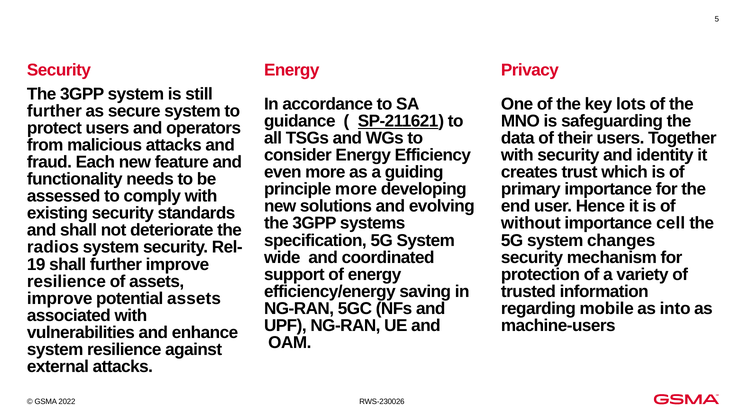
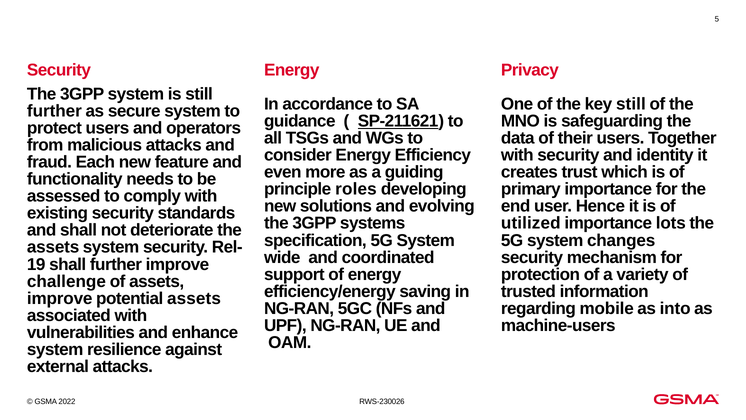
key lots: lots -> still
principle more: more -> roles
without: without -> utilized
cell: cell -> lots
radios at (53, 247): radios -> assets
resilience at (66, 281): resilience -> challenge
